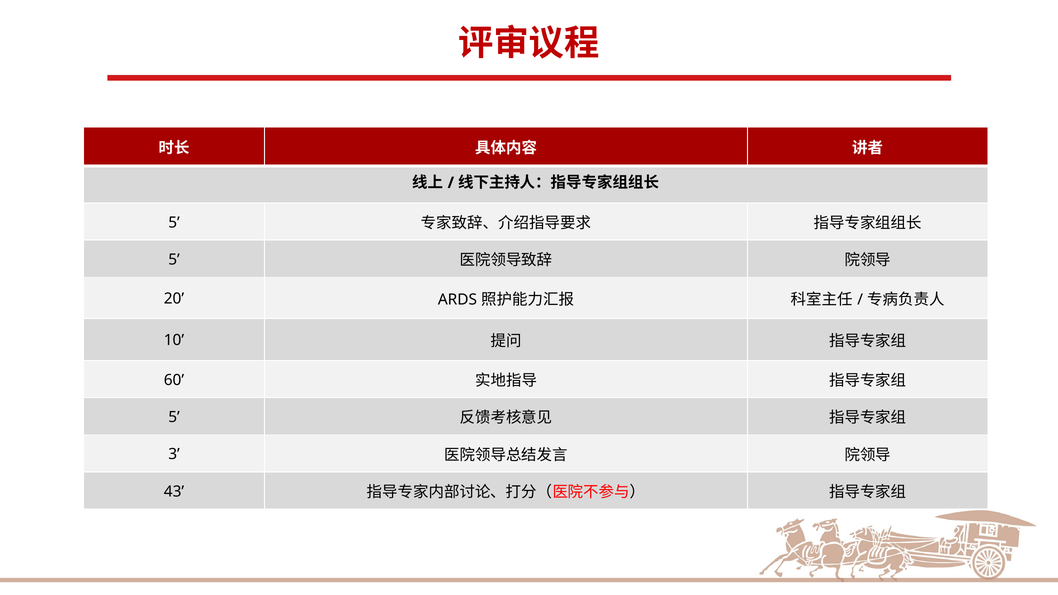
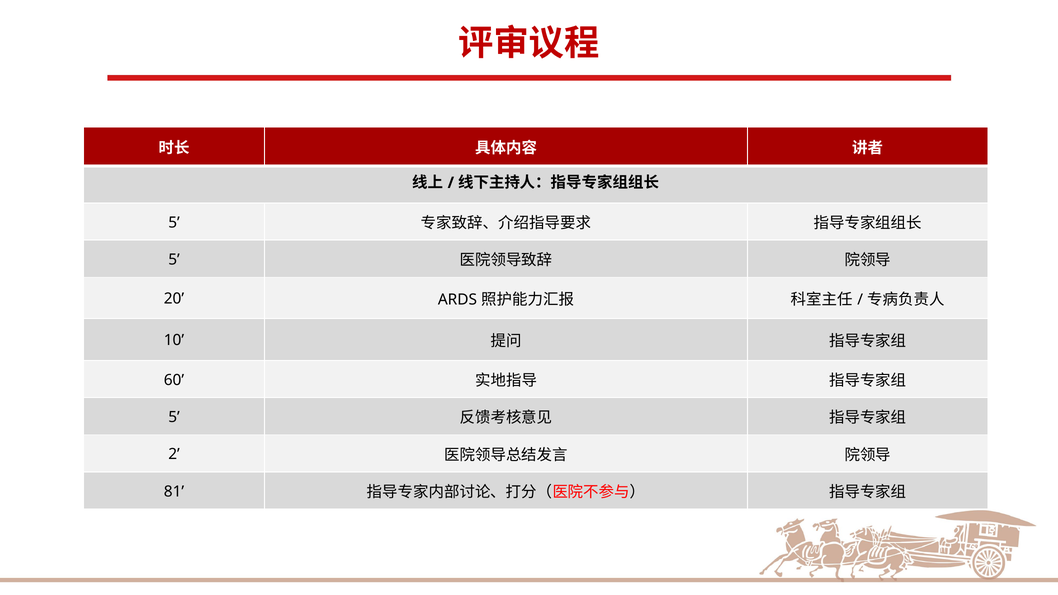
3: 3 -> 2
43: 43 -> 81
